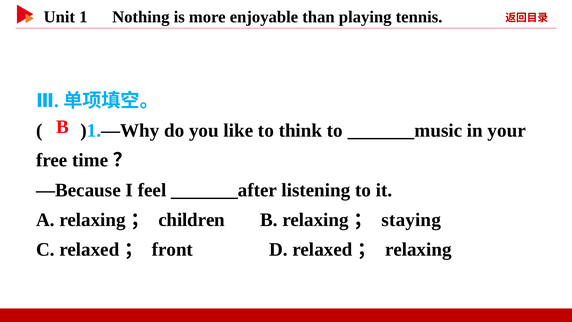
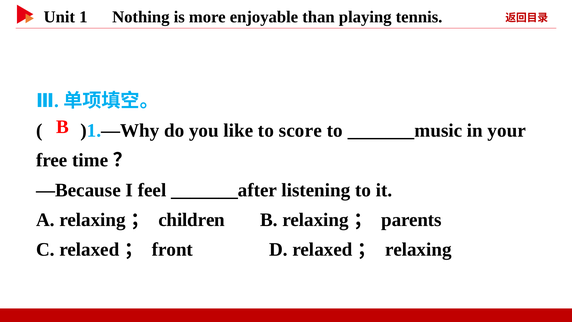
think: think -> score
staying: staying -> parents
